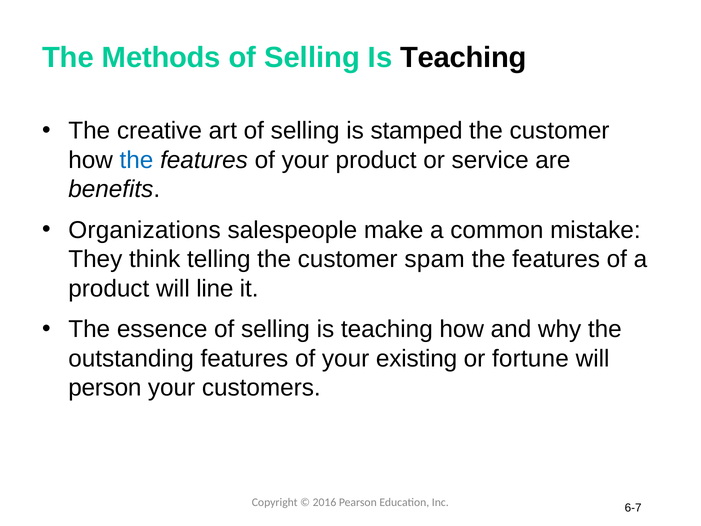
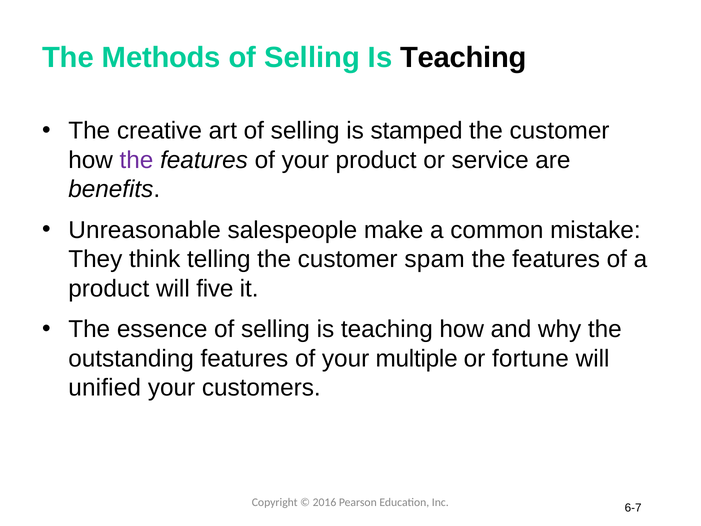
the at (136, 160) colour: blue -> purple
Organizations: Organizations -> Unreasonable
line: line -> five
existing: existing -> multiple
person: person -> unified
